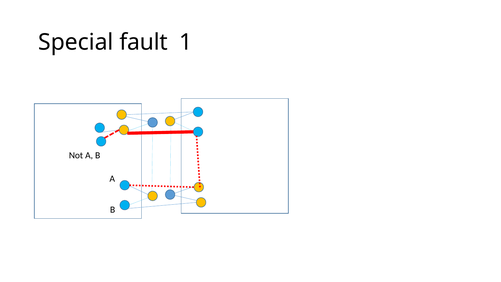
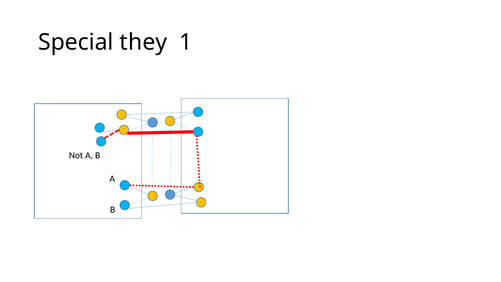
fault: fault -> they
